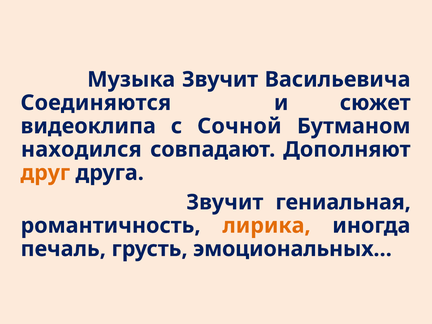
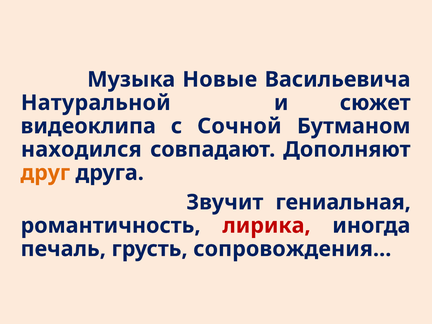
Музыка Звучит: Звучит -> Новые
Соединяются: Соединяются -> Натуральной
лирика colour: orange -> red
эмоциональных…: эмоциональных… -> сопровождения…
